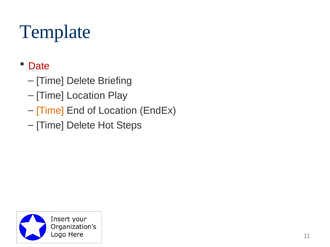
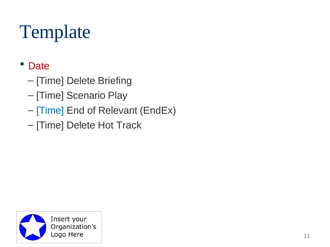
Time Location: Location -> Scenario
Time at (50, 111) colour: orange -> blue
of Location: Location -> Relevant
Steps: Steps -> Track
